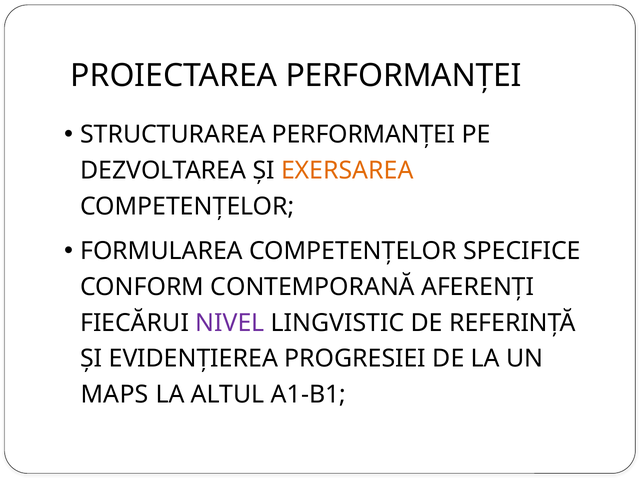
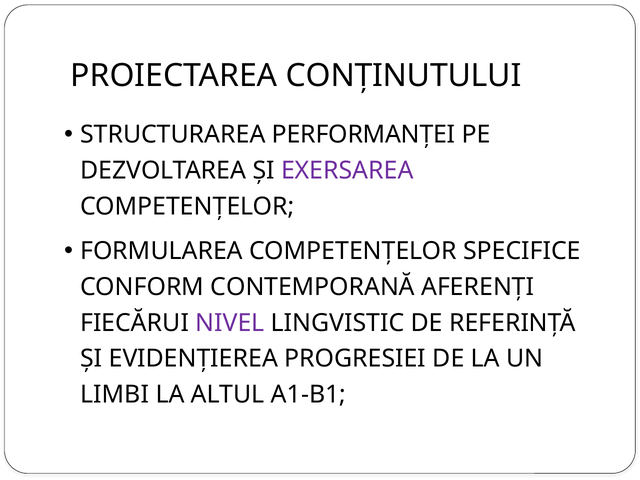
PROIECTAREA PERFORMANȚEI: PERFORMANȚEI -> CONȚINUTULUI
EXERSAREA colour: orange -> purple
MAPS: MAPS -> LIMBI
